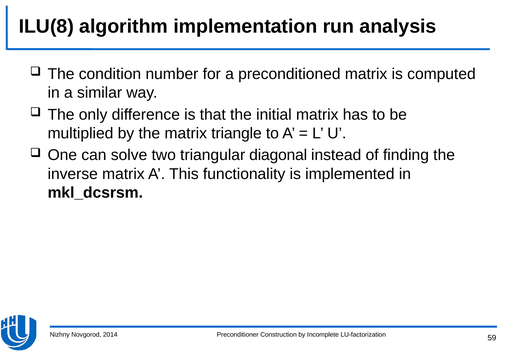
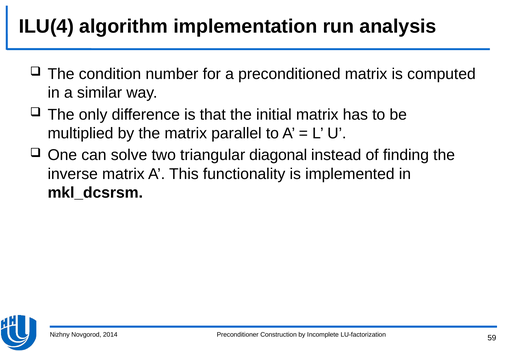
ILU(8: ILU(8 -> ILU(4
triangle: triangle -> parallel
